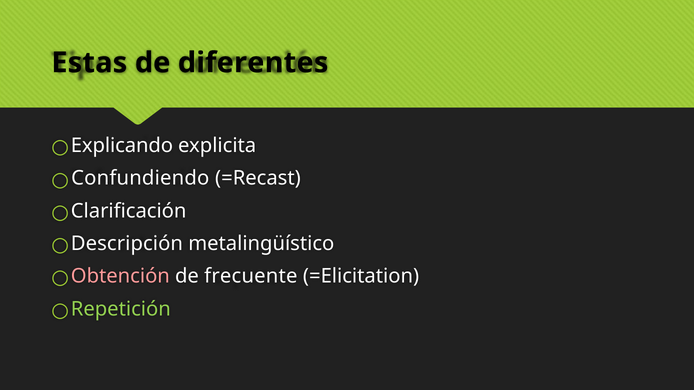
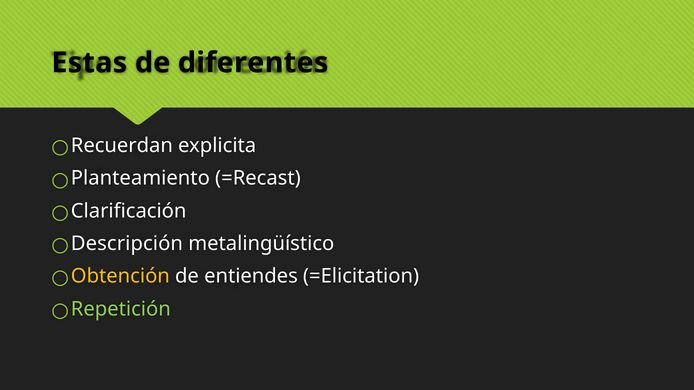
Explicando: Explicando -> Recuerdan
Confundiendo: Confundiendo -> Planteamiento
Obtención colour: pink -> yellow
frecuente: frecuente -> entiendes
